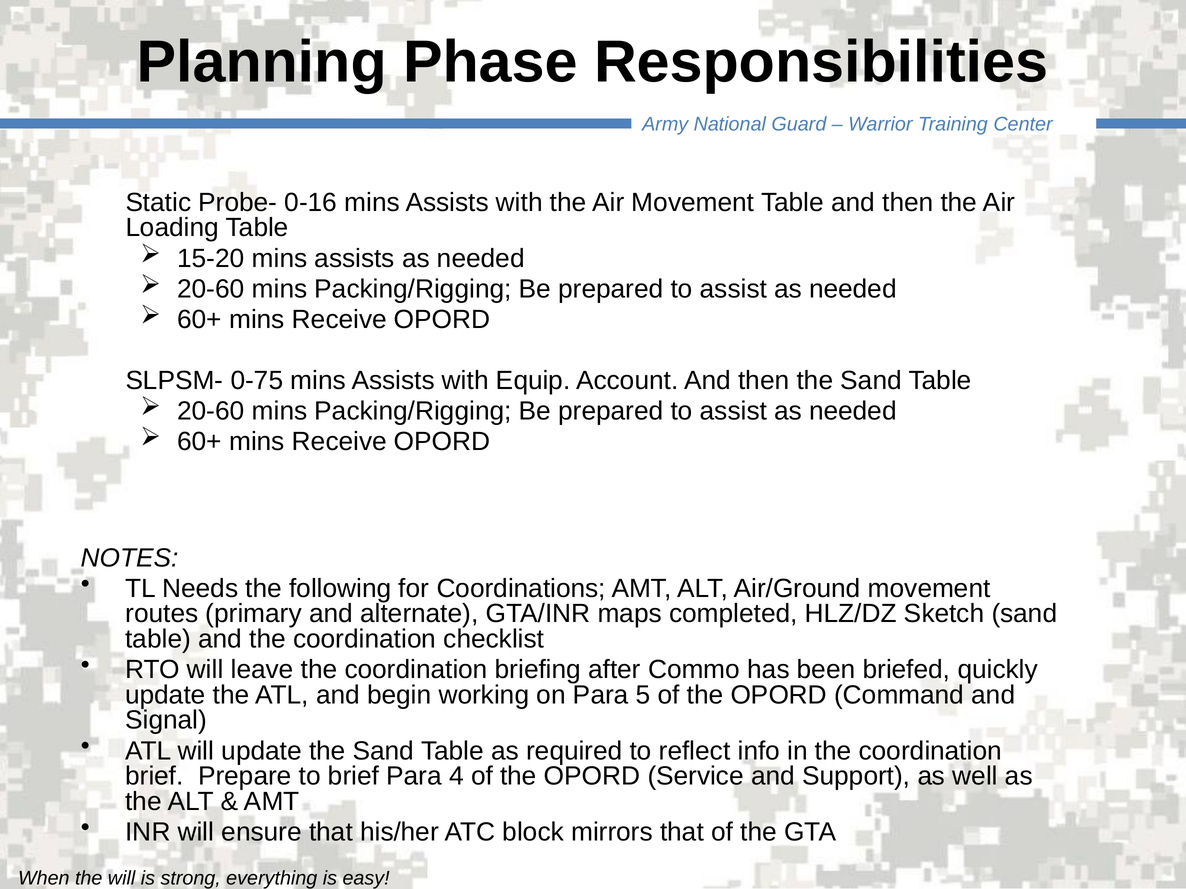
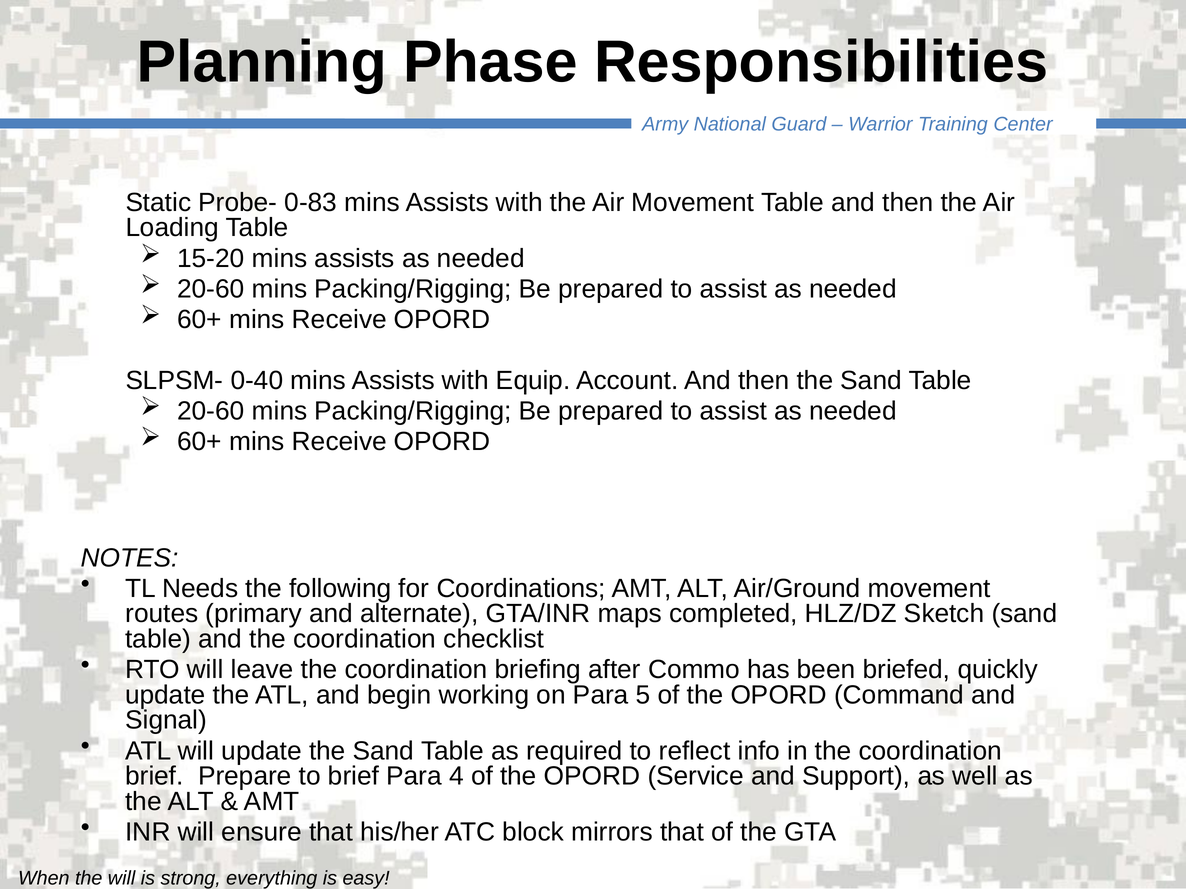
0-16: 0-16 -> 0-83
0-75: 0-75 -> 0-40
